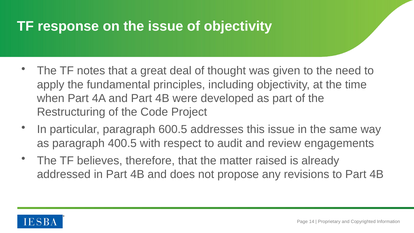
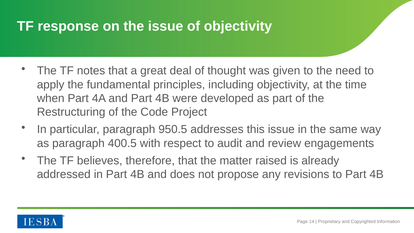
600.5: 600.5 -> 950.5
